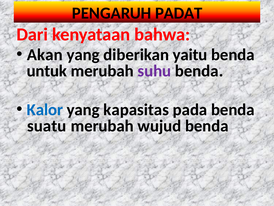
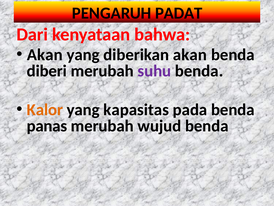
diberikan yaitu: yaitu -> akan
untuk: untuk -> diberi
Kalor colour: blue -> orange
suatu: suatu -> panas
